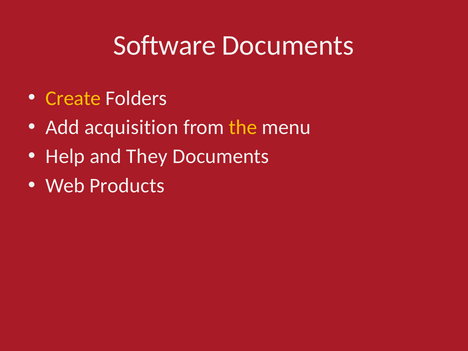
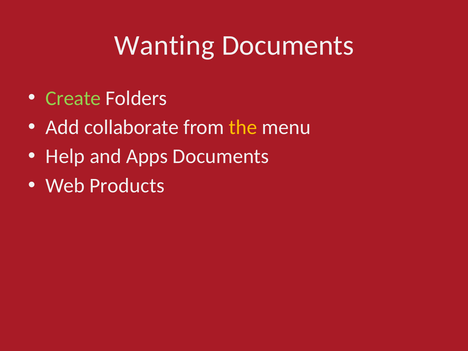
Software: Software -> Wanting
Create colour: yellow -> light green
acquisition: acquisition -> collaborate
They: They -> Apps
